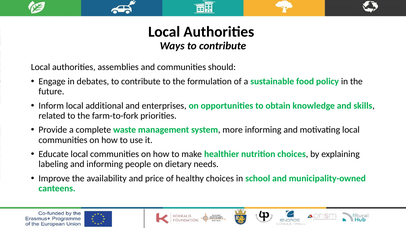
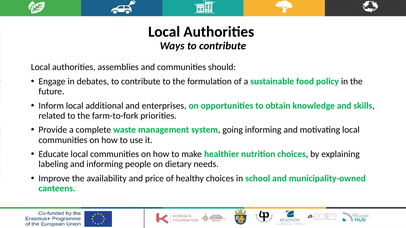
more: more -> going
